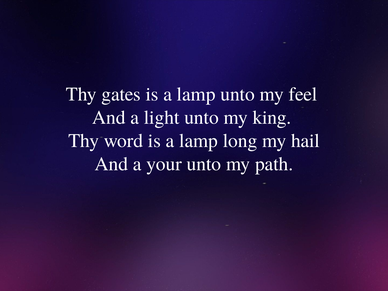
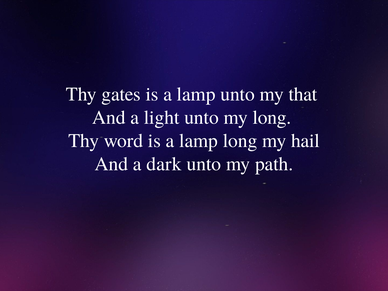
feel: feel -> that
my king: king -> long
your: your -> dark
